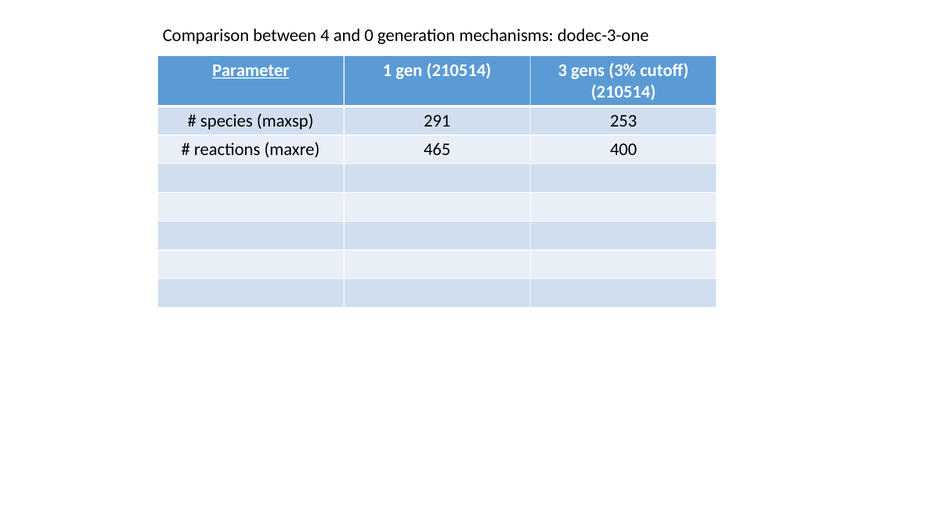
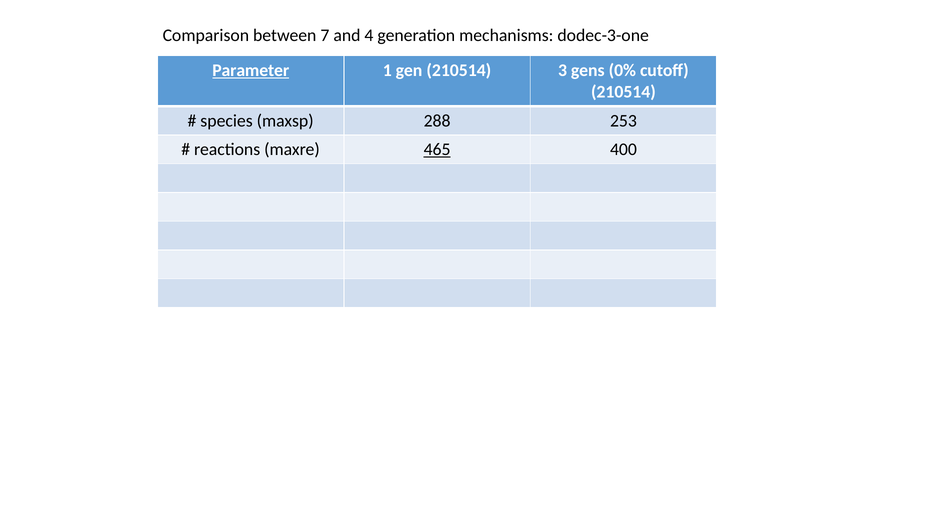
4: 4 -> 7
0: 0 -> 4
3%: 3% -> 0%
291: 291 -> 288
465 underline: none -> present
